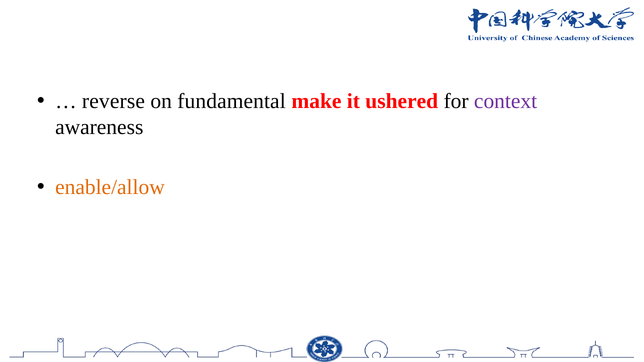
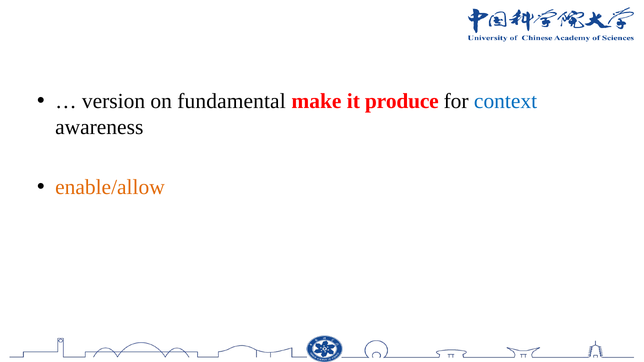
reverse: reverse -> version
ushered: ushered -> produce
context colour: purple -> blue
